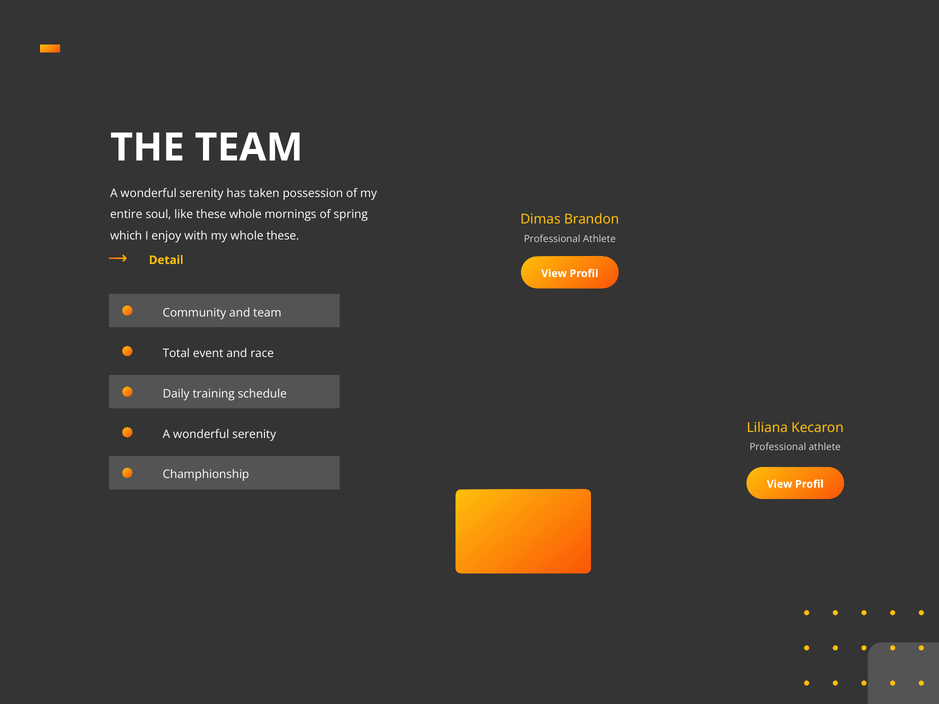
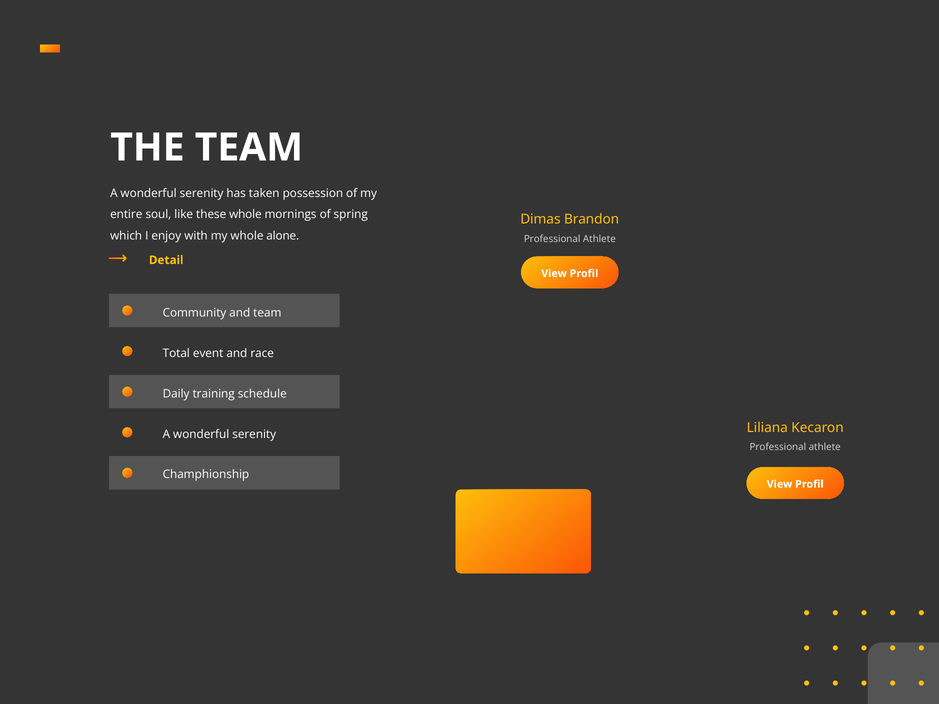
whole these: these -> alone
